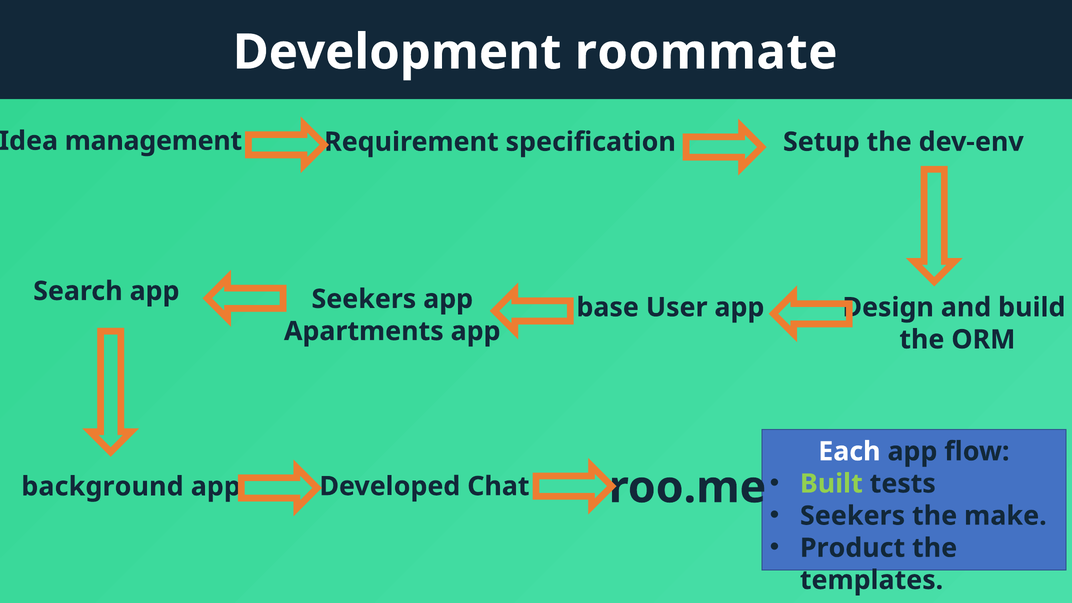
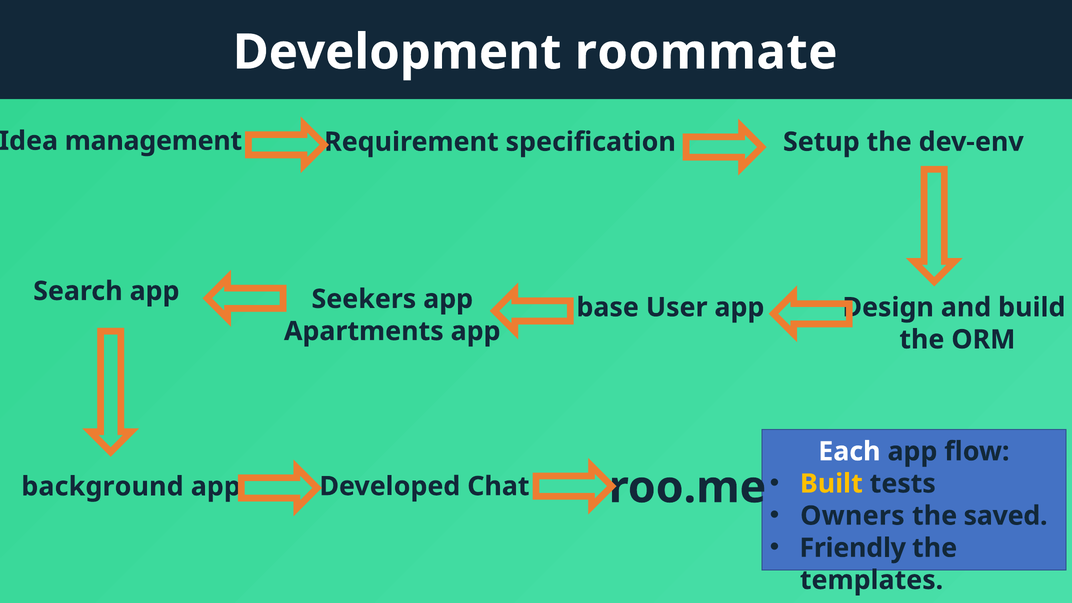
Built colour: light green -> yellow
Seekers at (853, 516): Seekers -> Owners
make: make -> saved
Product: Product -> Friendly
